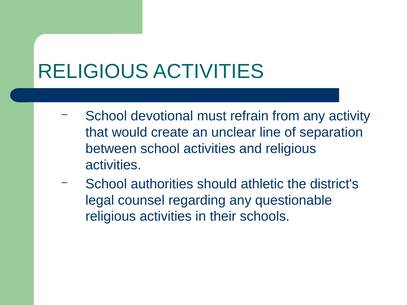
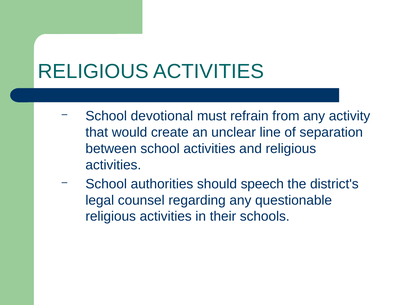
athletic: athletic -> speech
